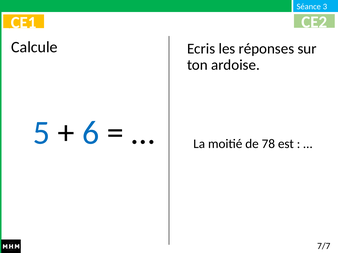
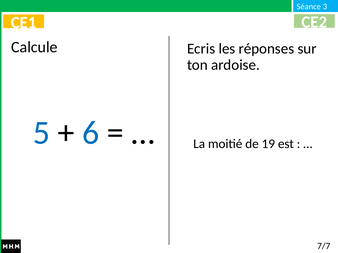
78: 78 -> 19
